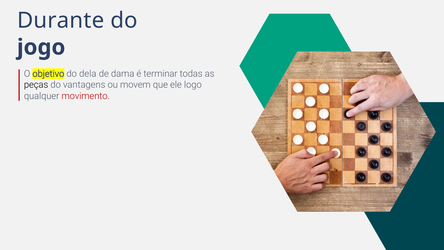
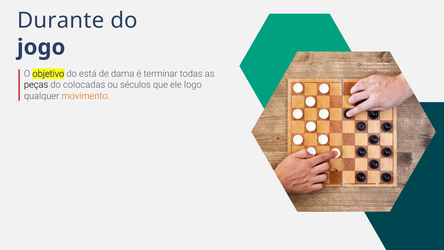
dela: dela -> está
vantagens: vantagens -> colocadas
movem: movem -> séculos
movimento colour: red -> orange
